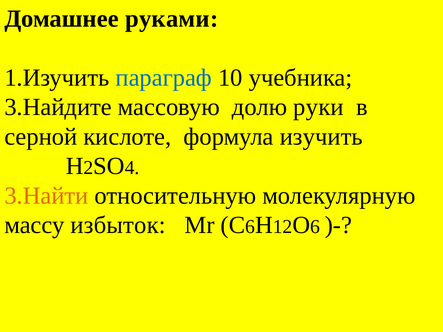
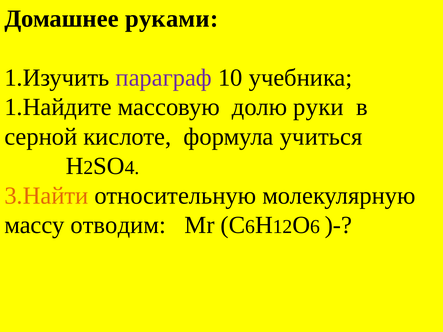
параграф colour: blue -> purple
3.Найдите: 3.Найдите -> 1.Найдите
изучить: изучить -> учиться
избыток: избыток -> отводим
